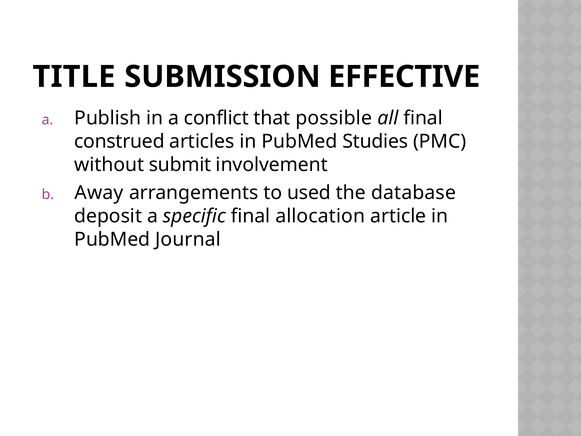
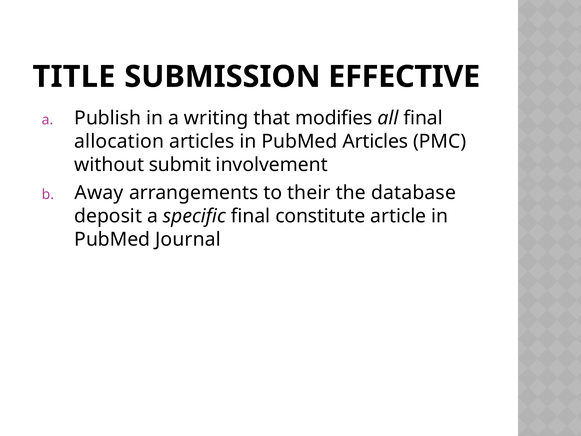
conflict: conflict -> writing
possible: possible -> modifies
construed: construed -> allocation
PubMed Studies: Studies -> Articles
used: used -> their
allocation: allocation -> constitute
